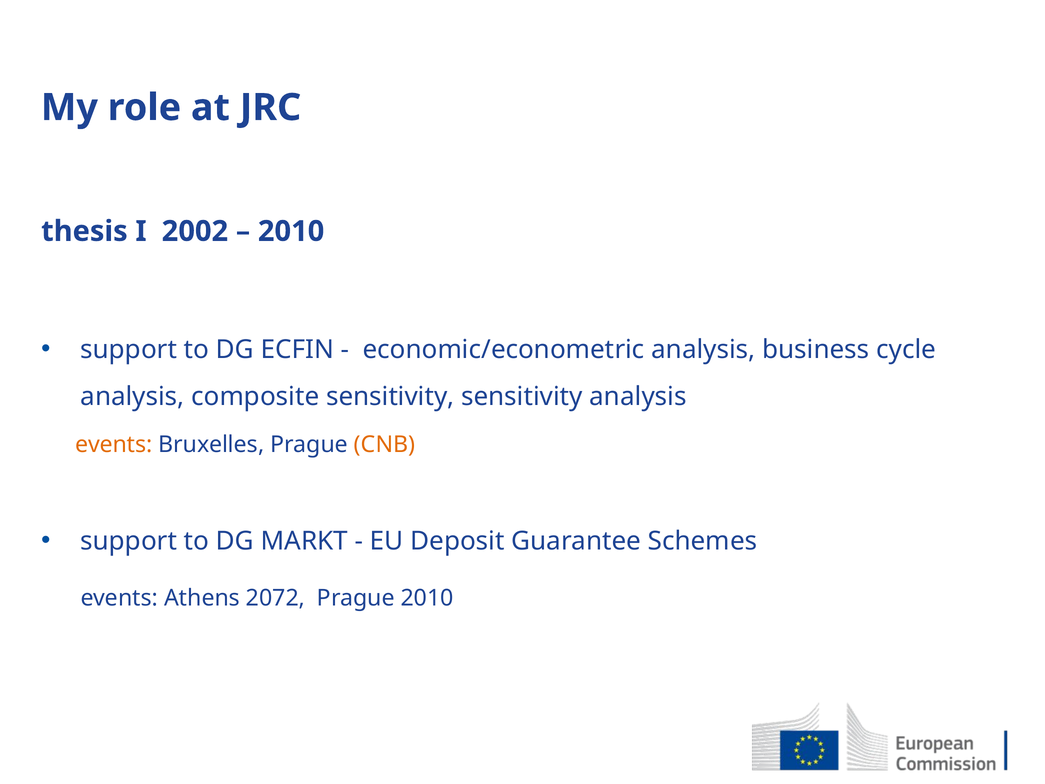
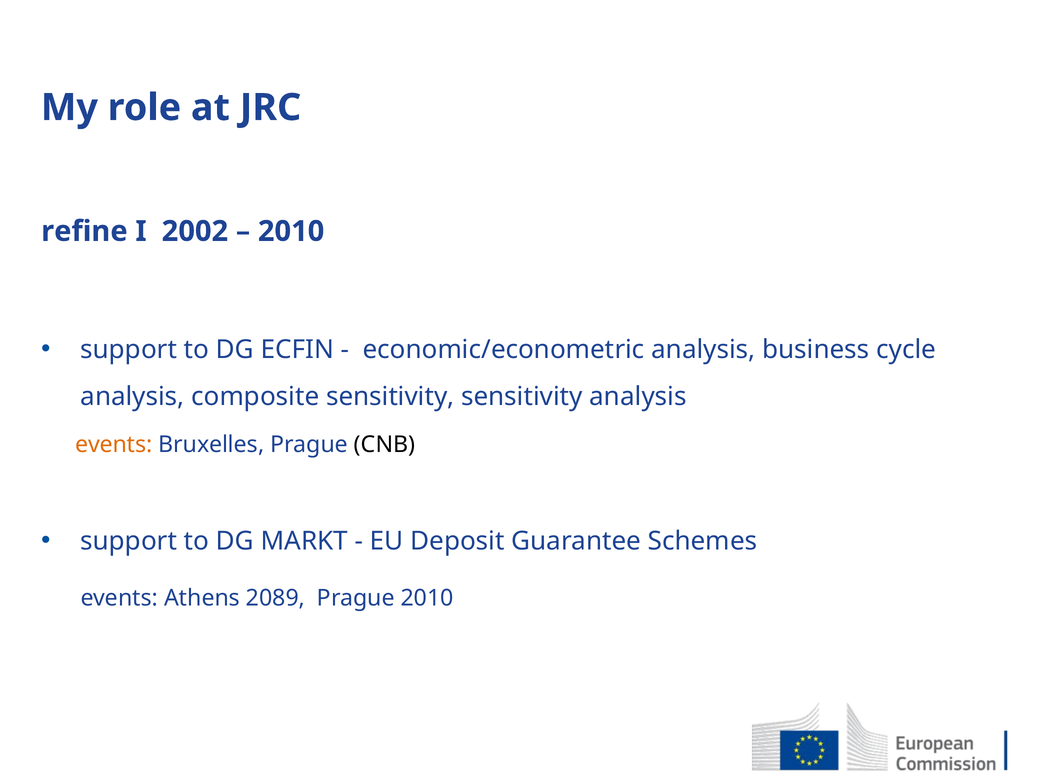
thesis: thesis -> refine
CNB colour: orange -> black
2072: 2072 -> 2089
